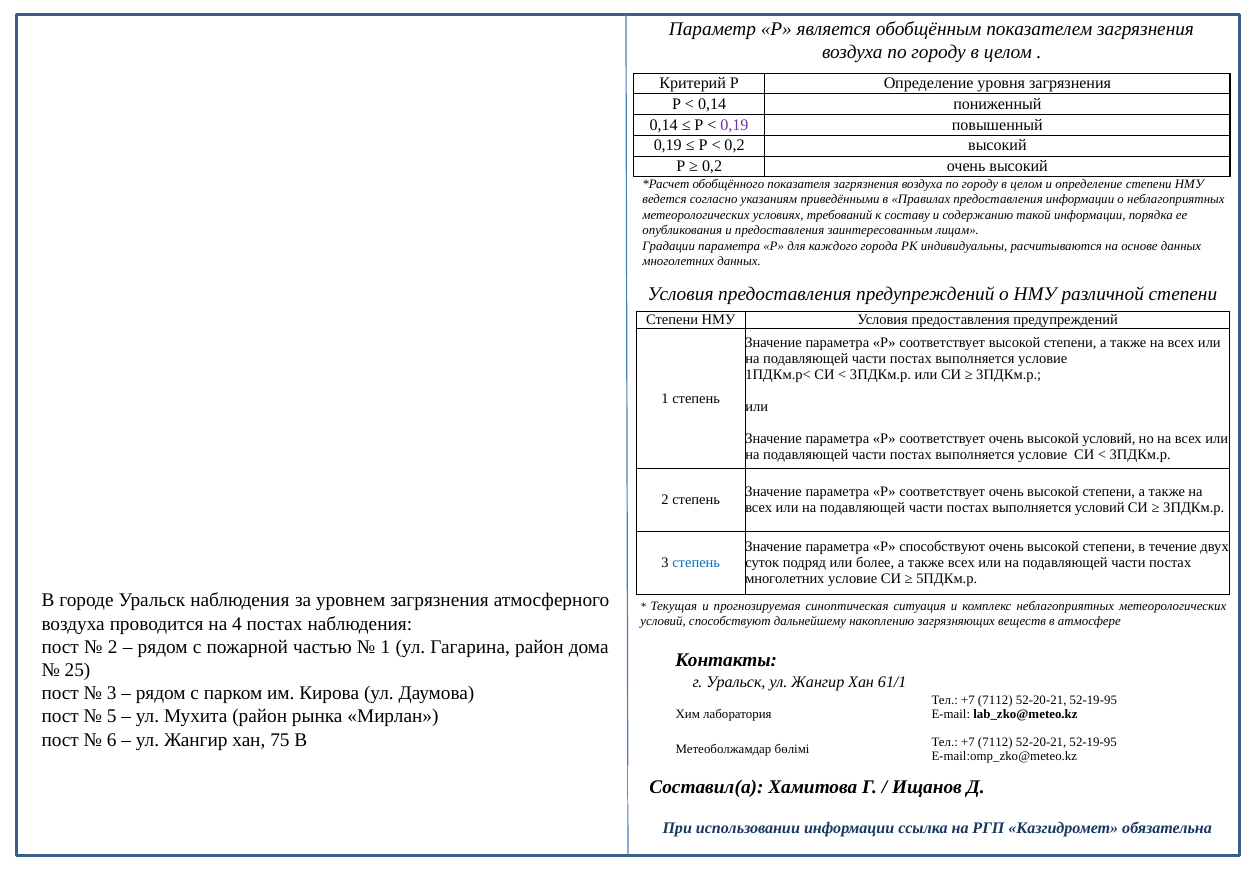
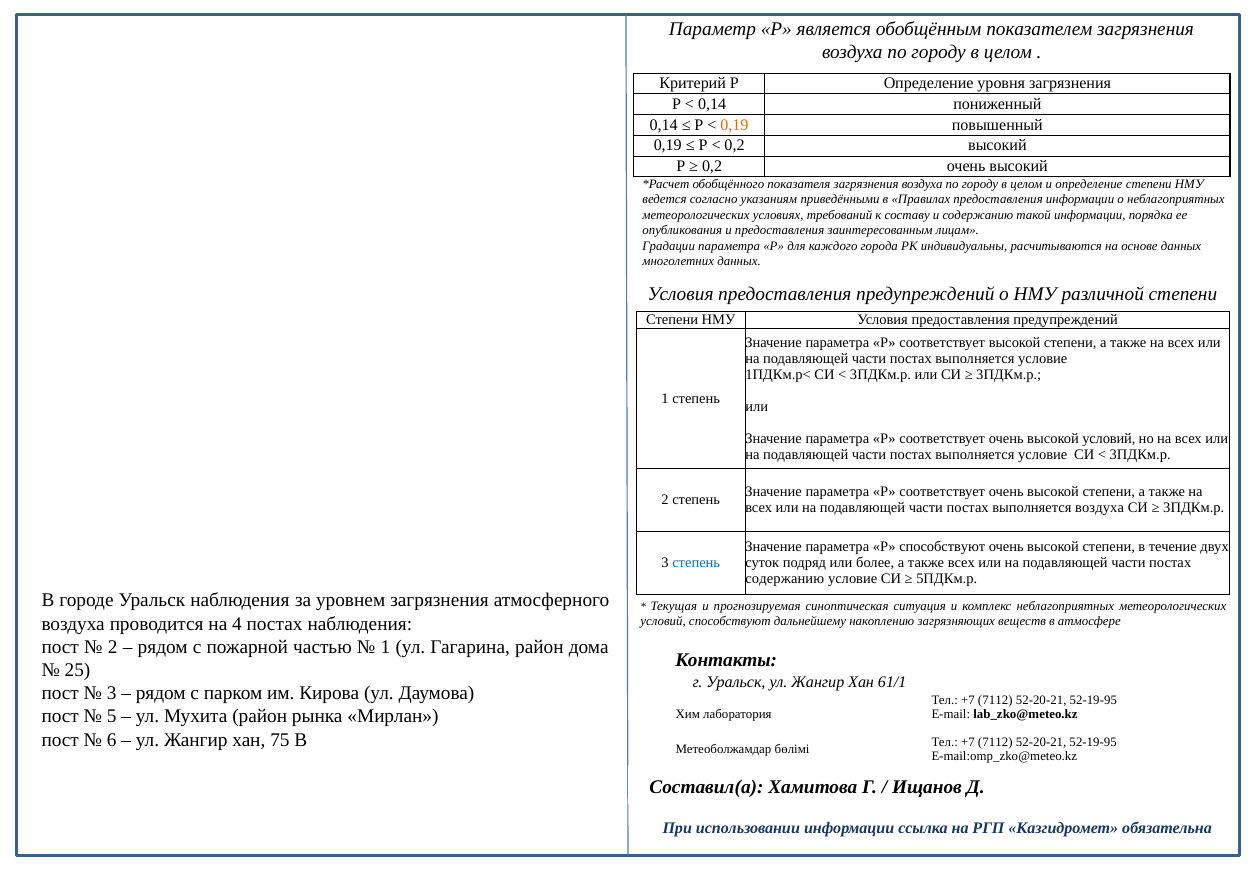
0,19 at (734, 125) colour: purple -> orange
выполняется условий: условий -> воздуха
многолетних at (785, 578): многолетних -> содержанию
